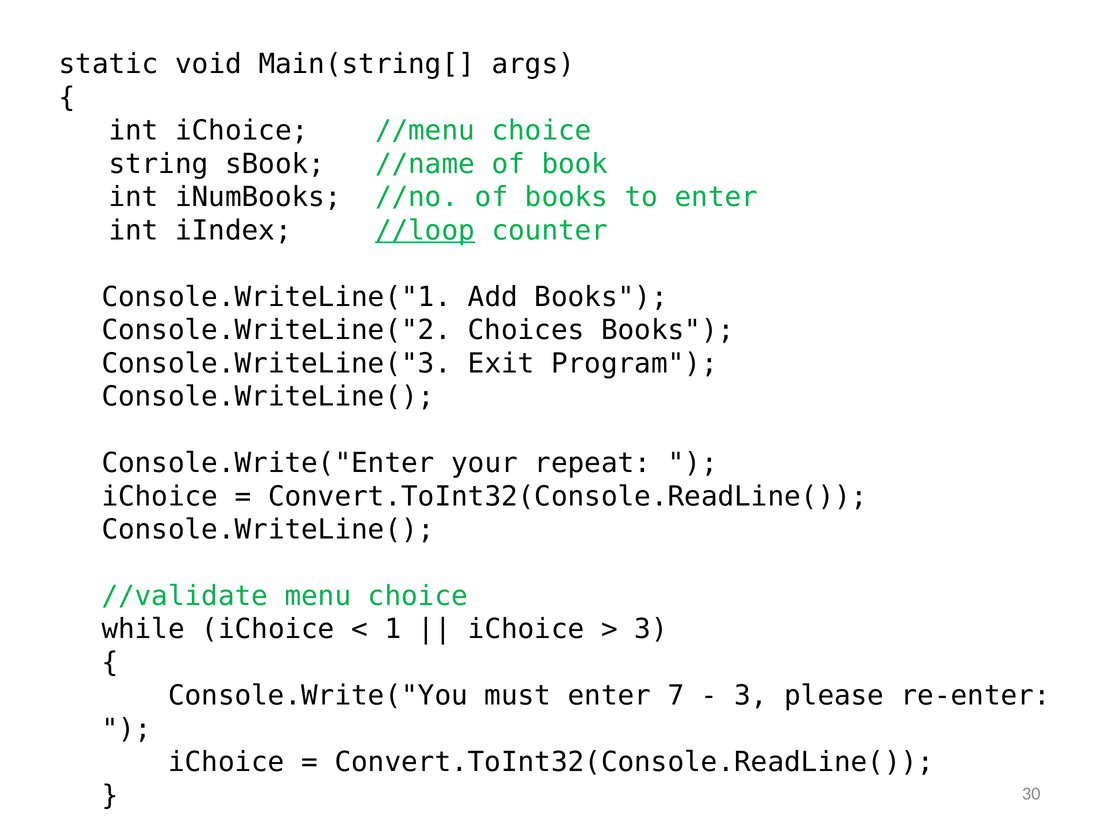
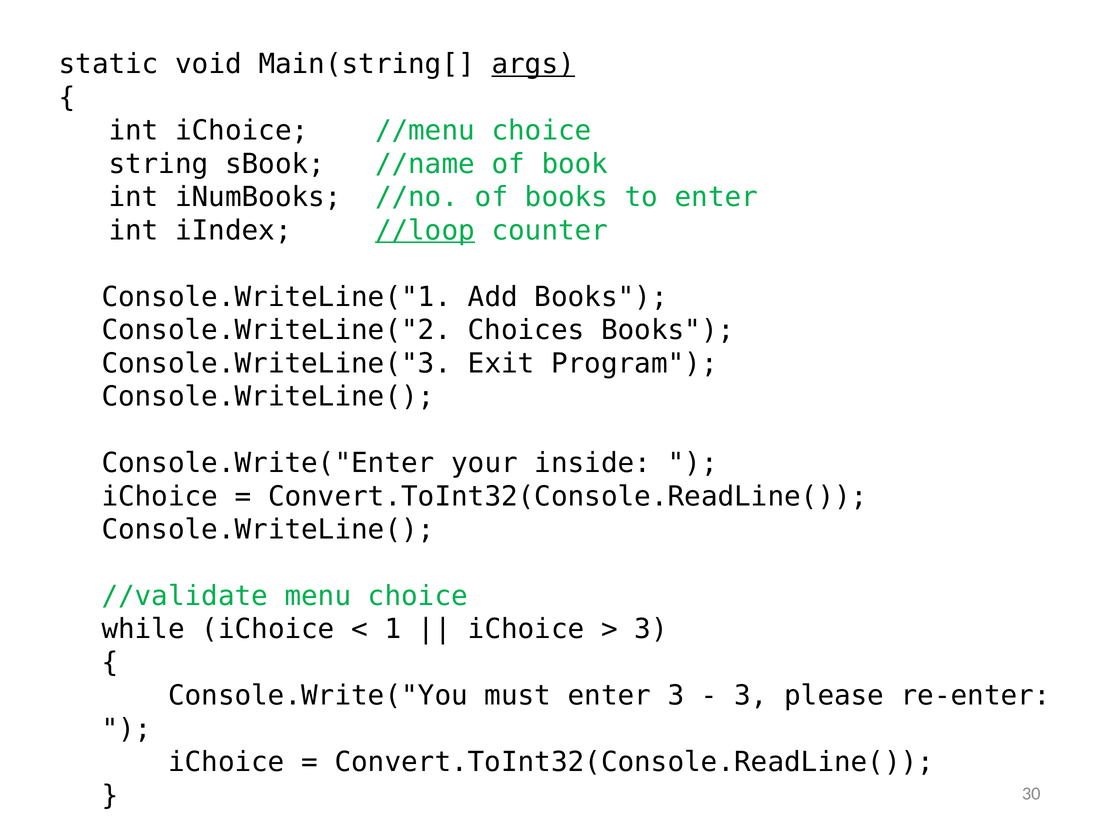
args underline: none -> present
repeat: repeat -> inside
enter 7: 7 -> 3
